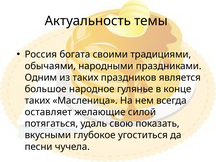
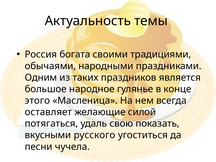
таких at (37, 101): таких -> этого
глубокое: глубокое -> русского
